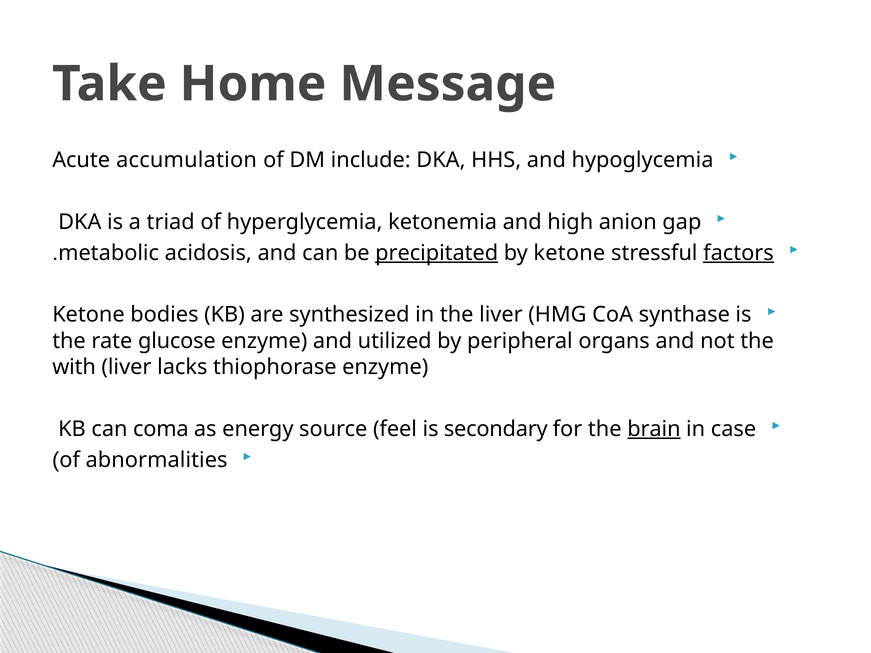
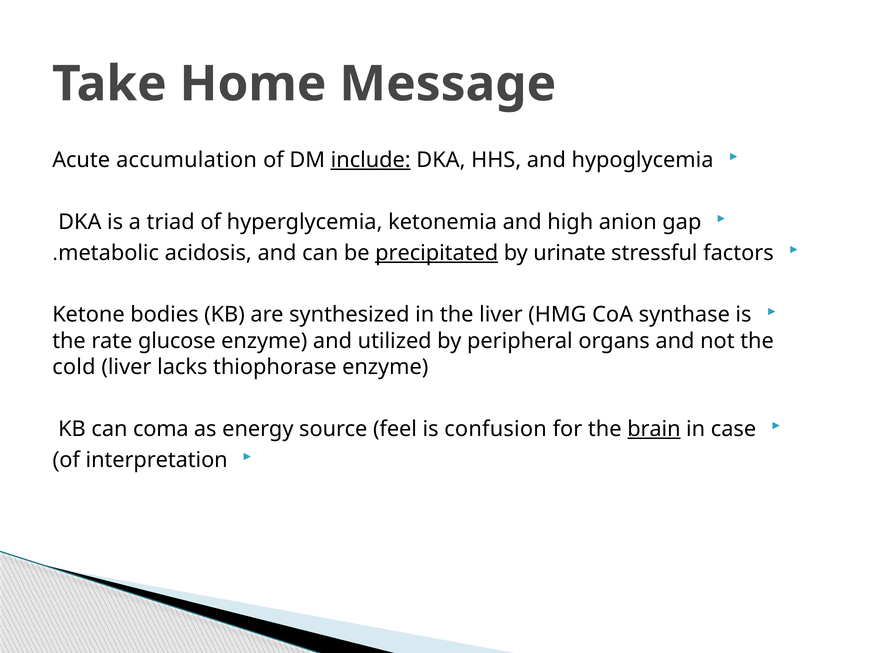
include underline: none -> present
by ketone: ketone -> urinate
factors underline: present -> none
with: with -> cold
secondary: secondary -> confusion
abnormalities: abnormalities -> interpretation
